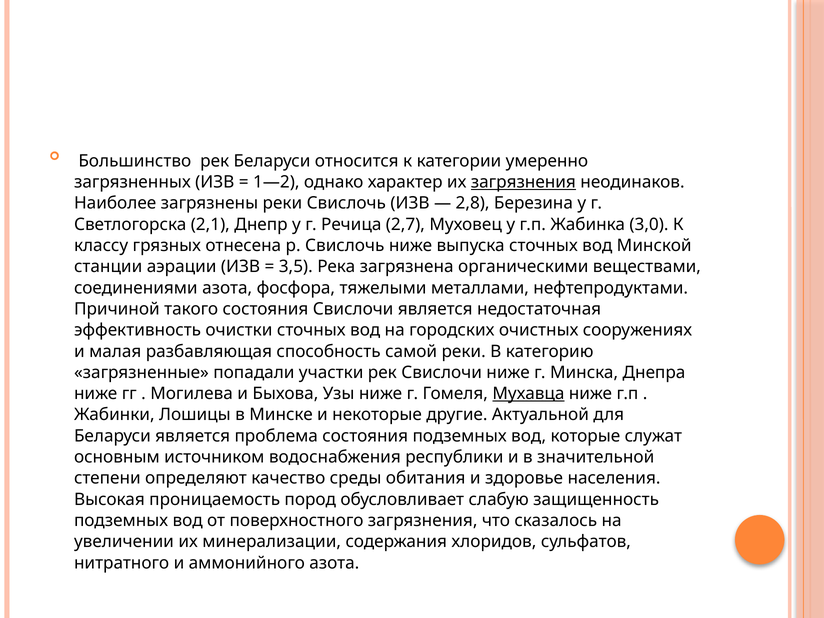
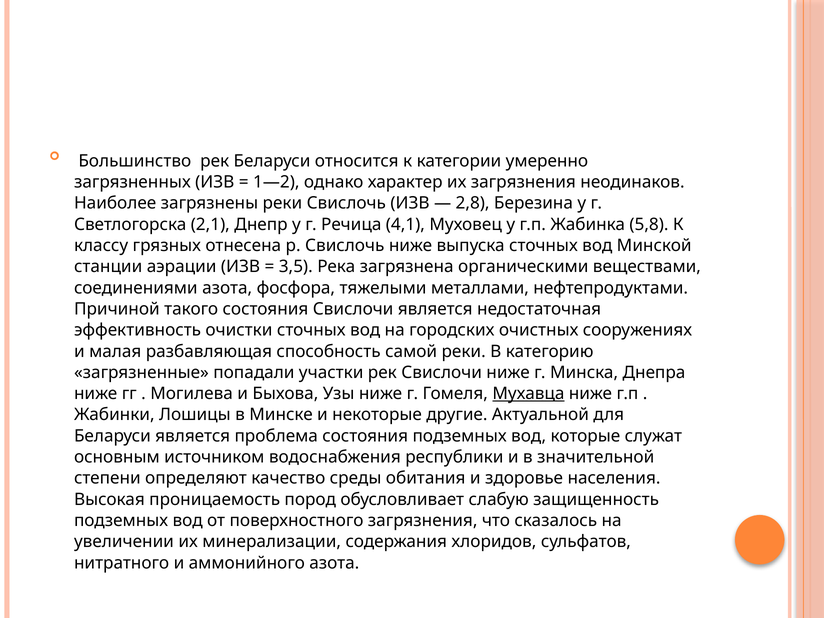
загрязнения at (523, 182) underline: present -> none
2,7: 2,7 -> 4,1
3,0: 3,0 -> 5,8
